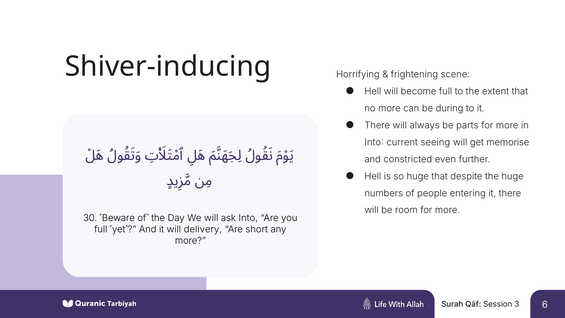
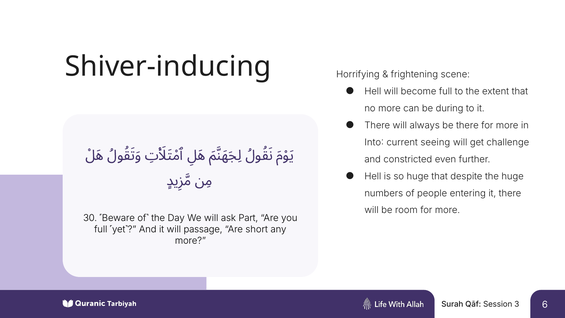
be parts: parts -> there
memorise: memorise -> challenge
ask Into: Into -> Part
delivery: delivery -> passage
